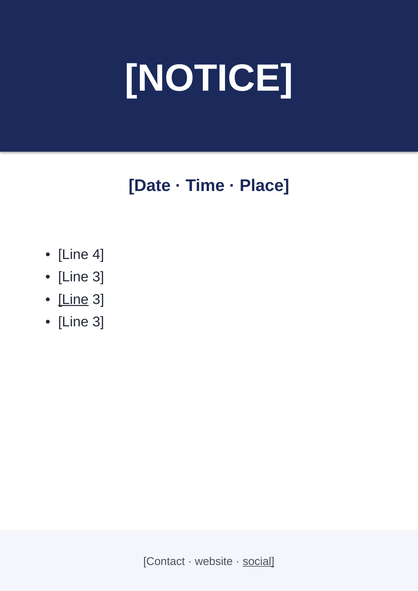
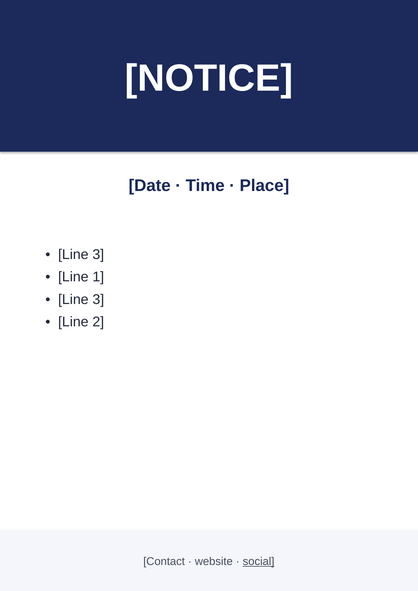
4 at (98, 254): 4 -> 3
3 at (98, 277): 3 -> 1
Line at (73, 299) underline: present -> none
3 at (98, 322): 3 -> 2
